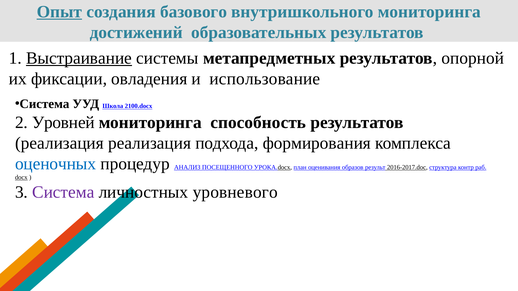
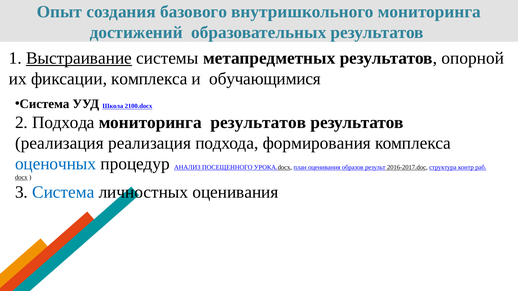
Опыт underline: present -> none
фиксации овладения: овладения -> комплекса
использование: использование -> обучающимися
2 Уровней: Уровней -> Подхода
мониторинга способность: способность -> результатов
Система at (63, 193) colour: purple -> blue
личностных уровневого: уровневого -> оценивания
